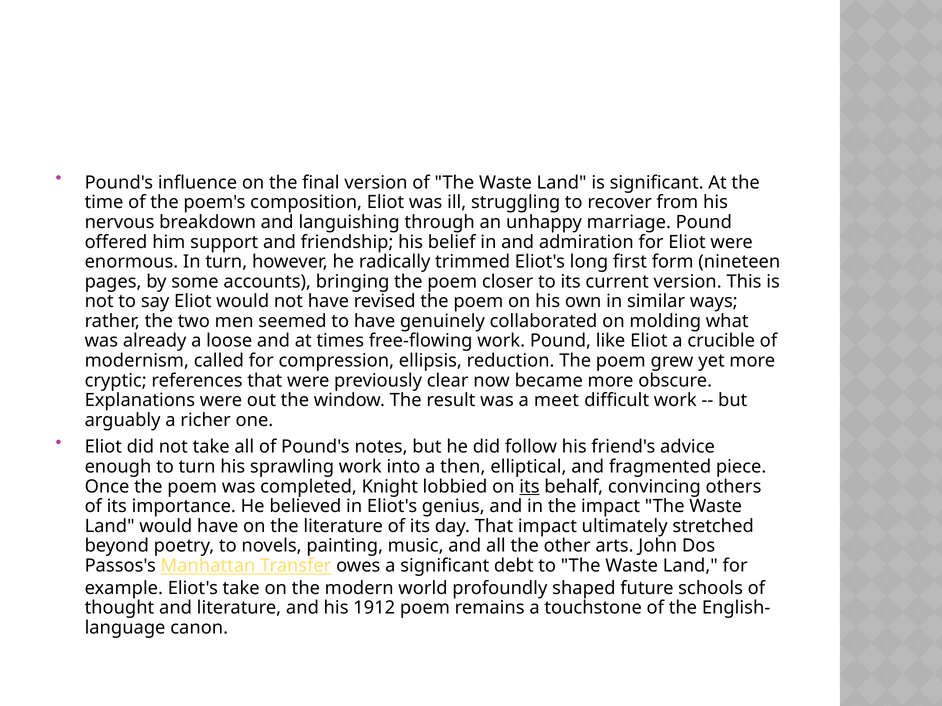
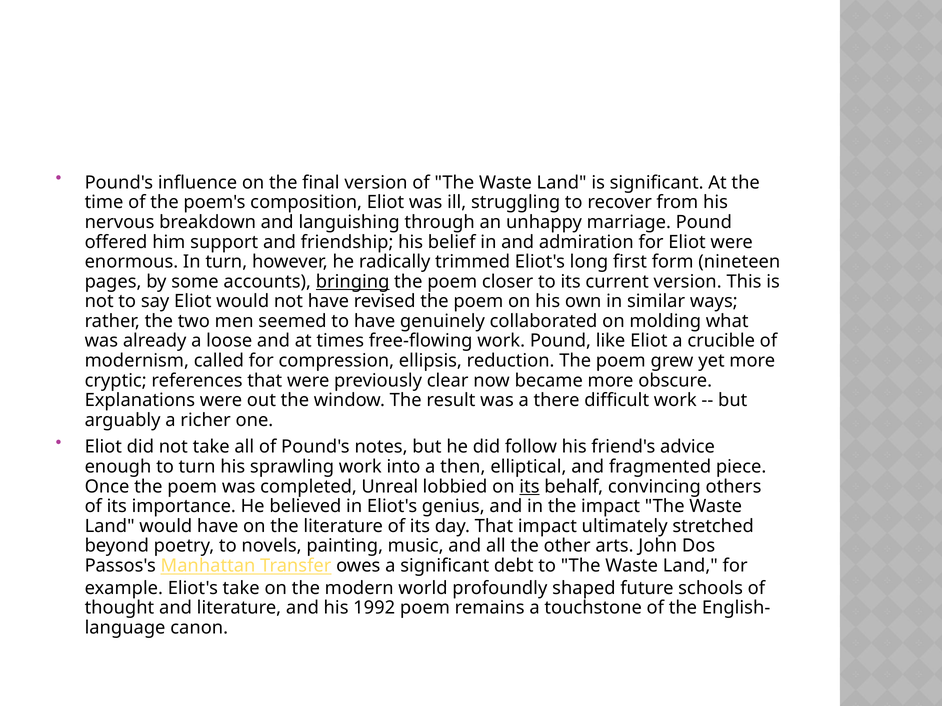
bringing underline: none -> present
meet: meet -> there
Knight: Knight -> Unreal
1912: 1912 -> 1992
